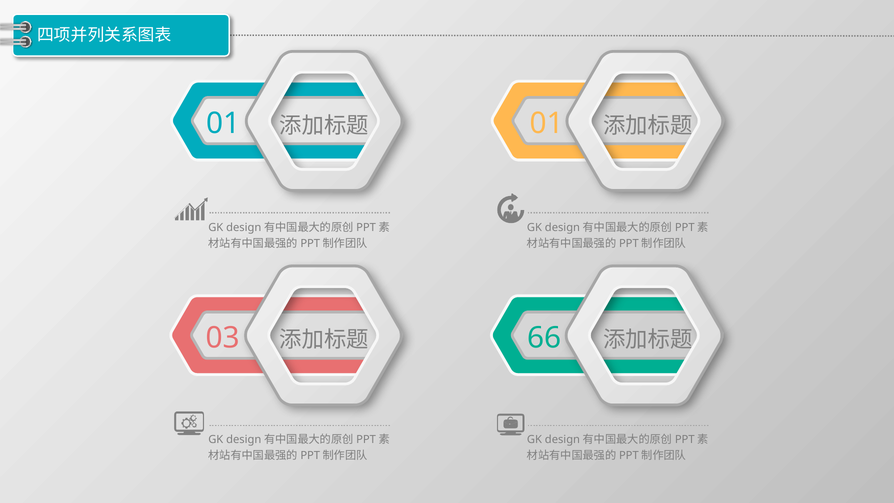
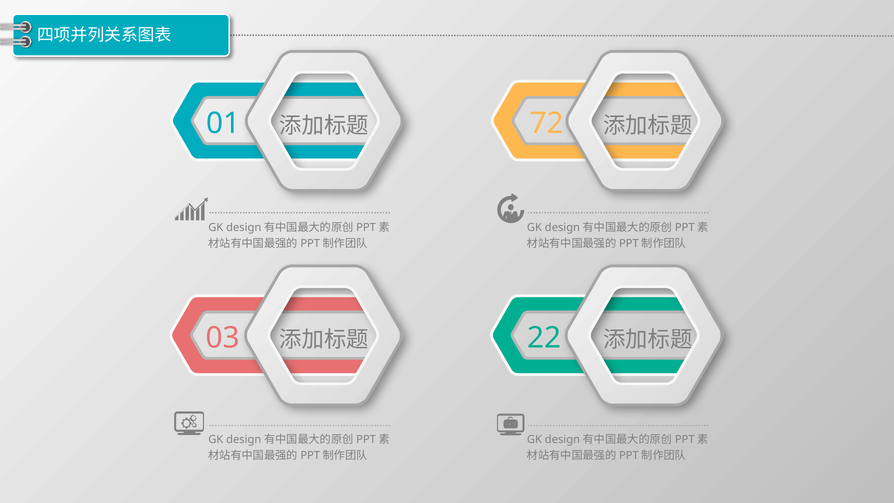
01 01: 01 -> 72
66: 66 -> 22
